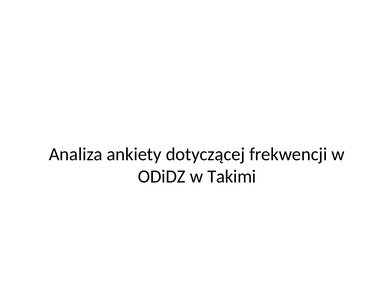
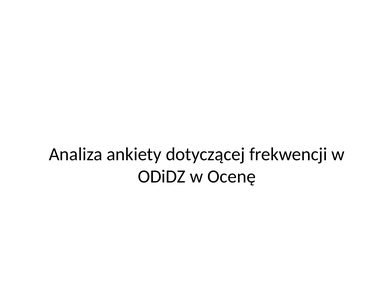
Takimi: Takimi -> Ocenę
